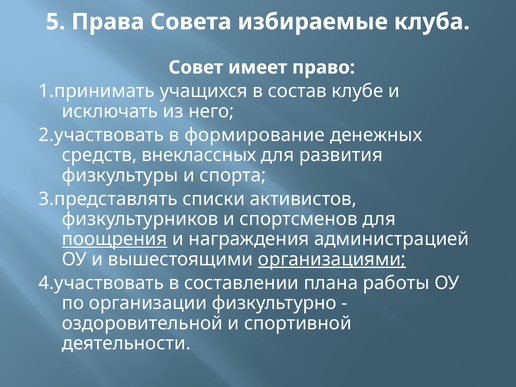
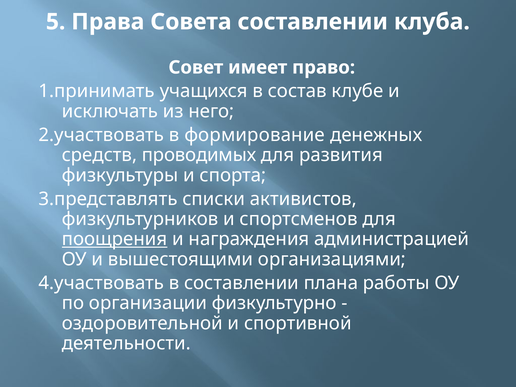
Совета избираемые: избираемые -> составлении
внеклассных: внеклассных -> проводимых
организациями underline: present -> none
